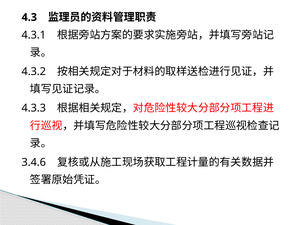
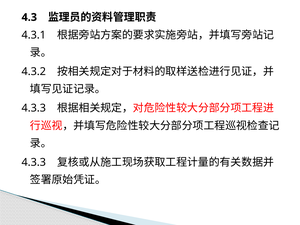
3.4.6 at (34, 162): 3.4.6 -> 4.3.3
